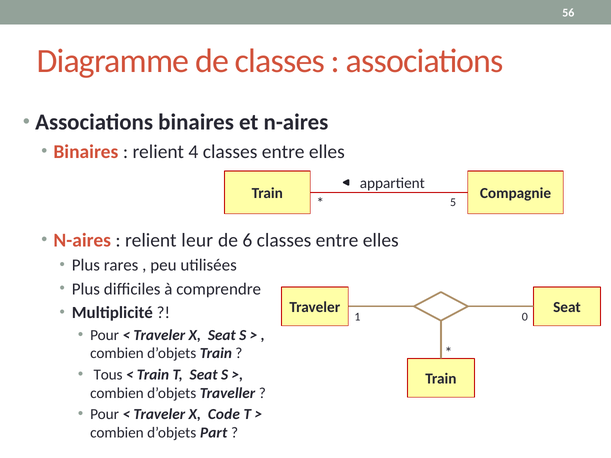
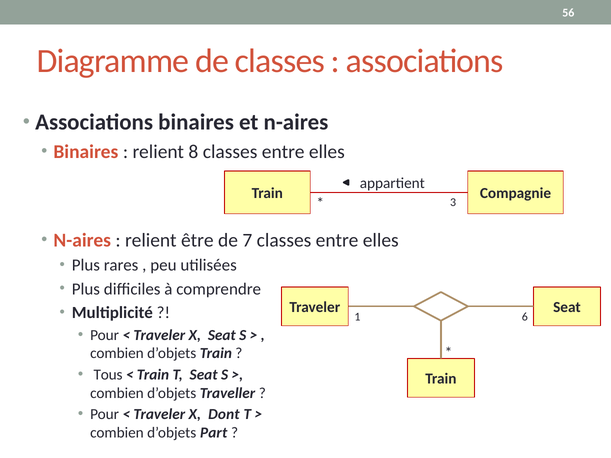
4: 4 -> 8
5: 5 -> 3
leur: leur -> être
6: 6 -> 7
0: 0 -> 6
Code: Code -> Dont
